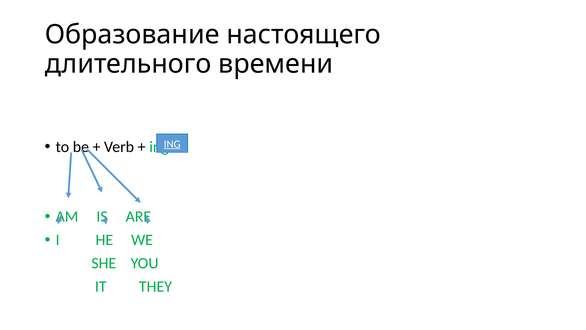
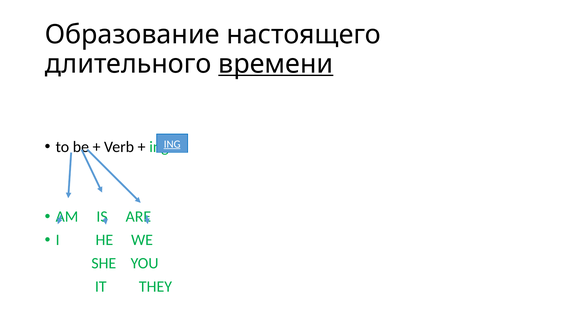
времени underline: none -> present
